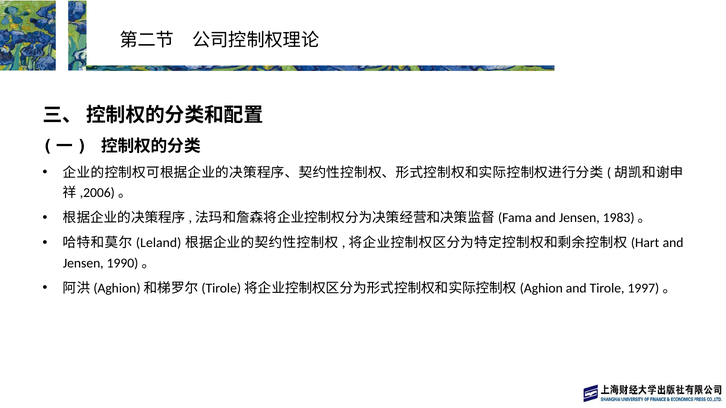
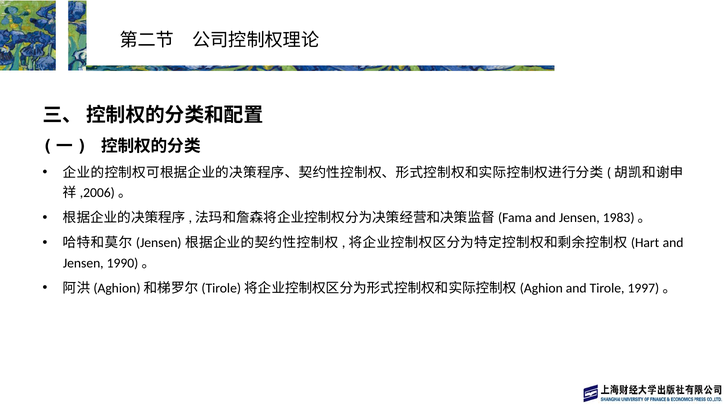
Leland at (159, 243): Leland -> Jensen
